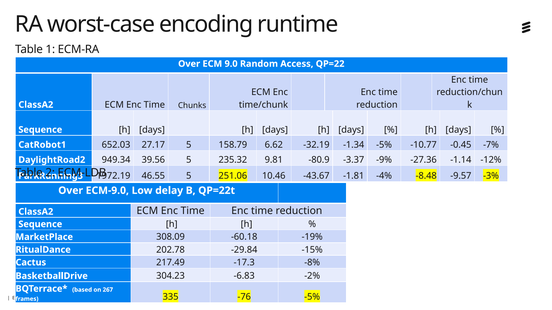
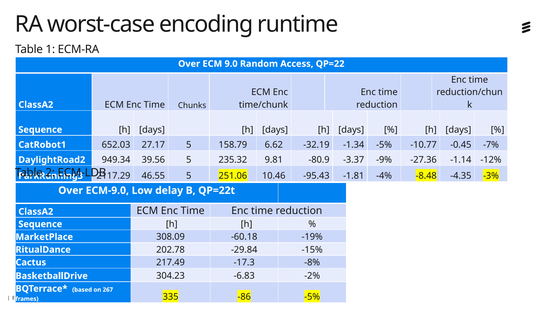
1972.19: 1972.19 -> 2117.29
-43.67: -43.67 -> -95.43
-9.57: -9.57 -> -4.35
-76: -76 -> -86
